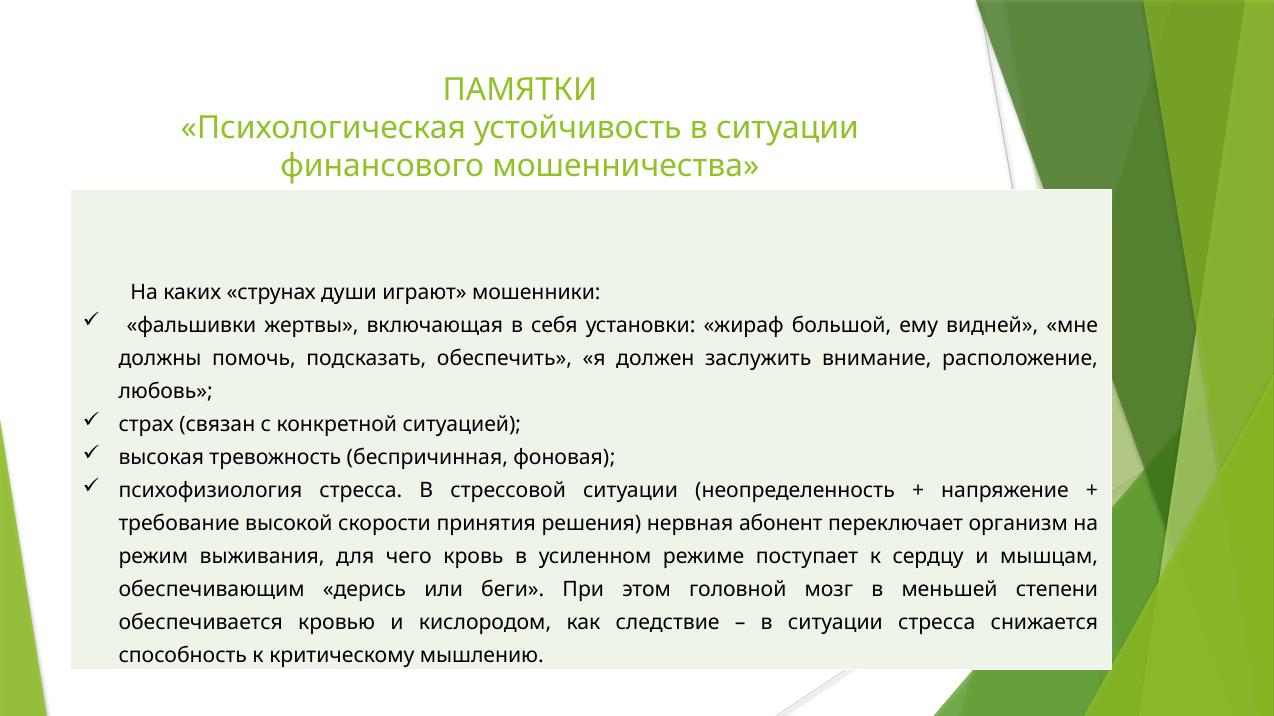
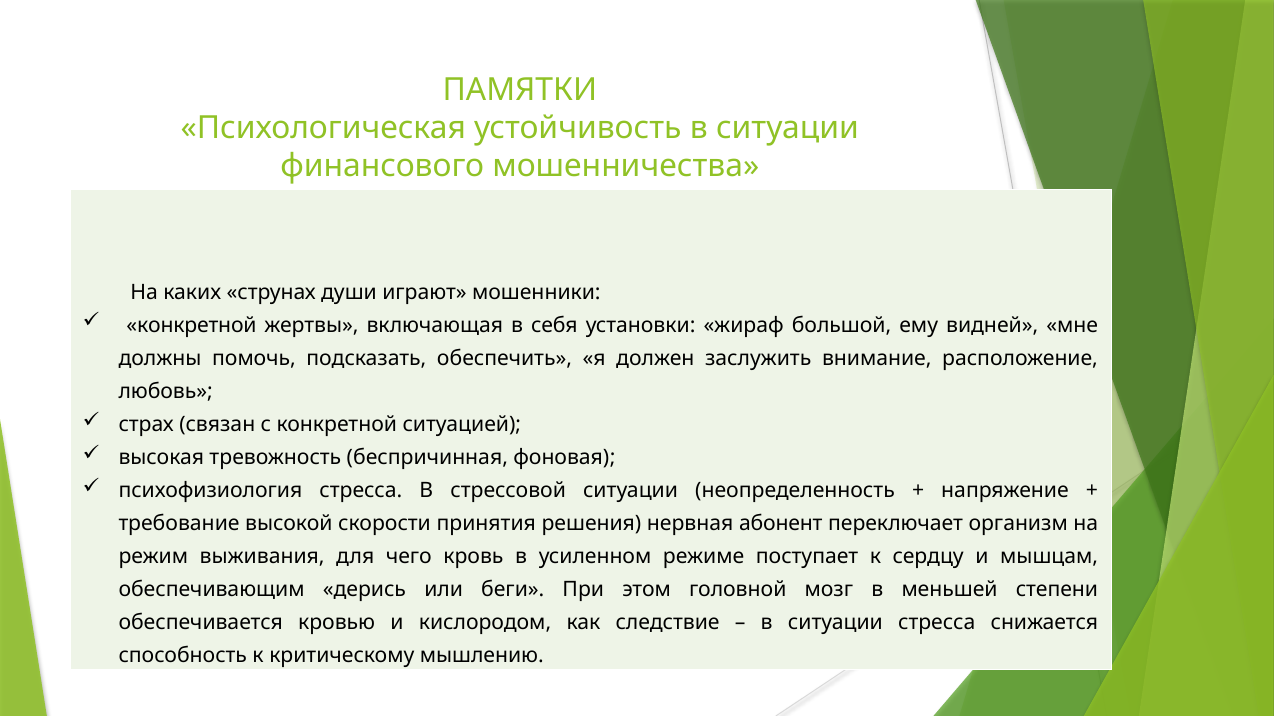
фальшивки at (191, 325): фальшивки -> конкретной
